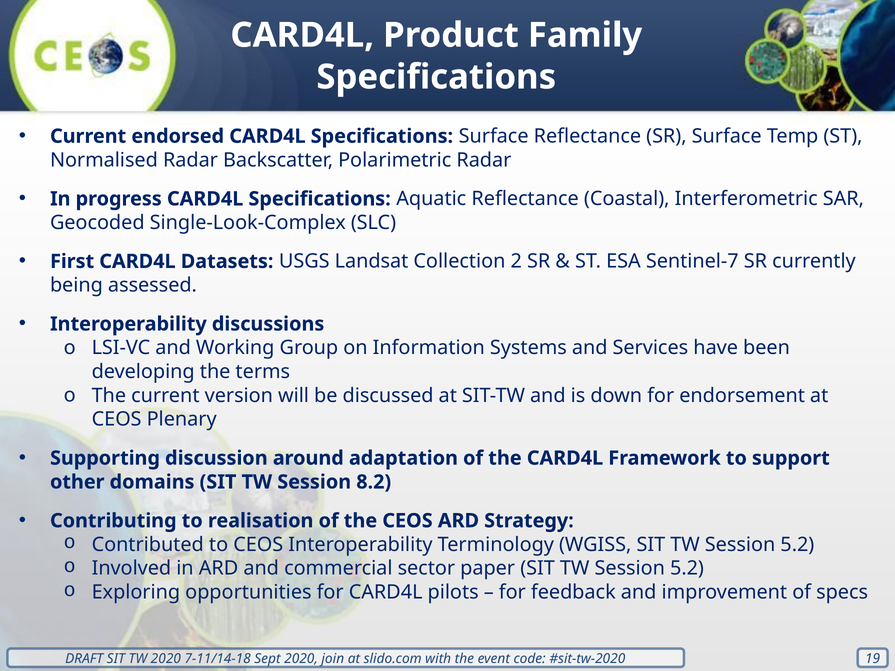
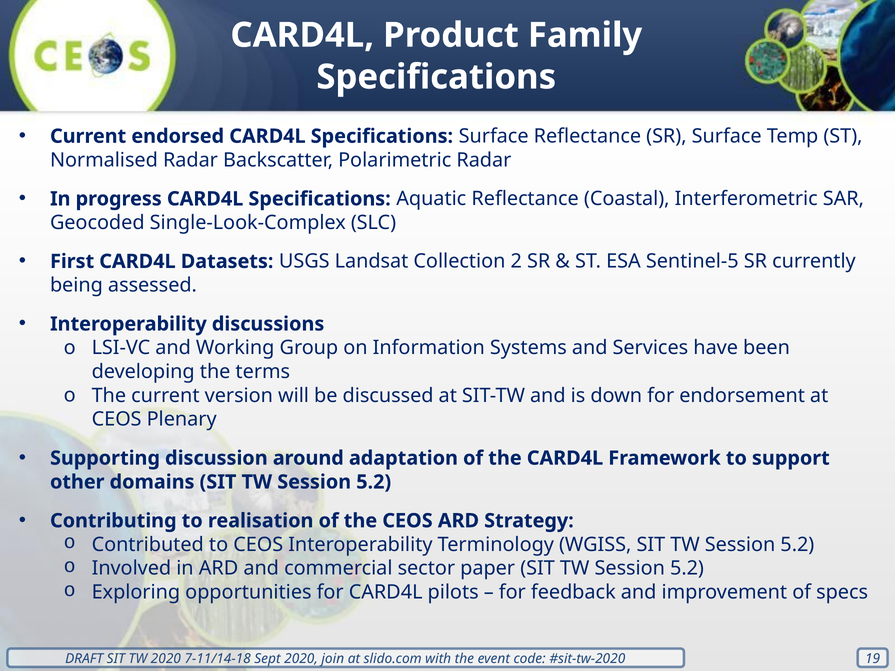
Sentinel-7: Sentinel-7 -> Sentinel-5
8.2 at (374, 482): 8.2 -> 5.2
